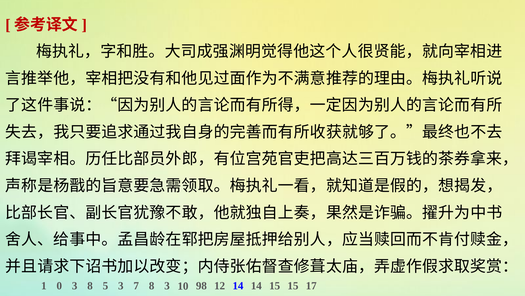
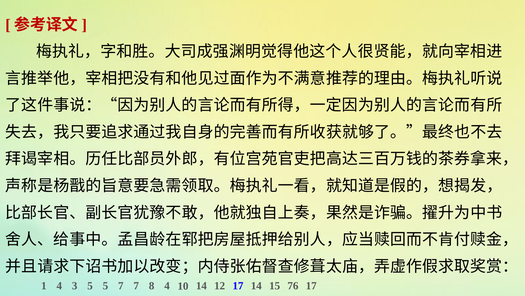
1 0: 0 -> 4
3 8: 8 -> 5
5 3: 3 -> 7
8 3: 3 -> 4
10 98: 98 -> 14
12 14: 14 -> 17
15 15: 15 -> 76
